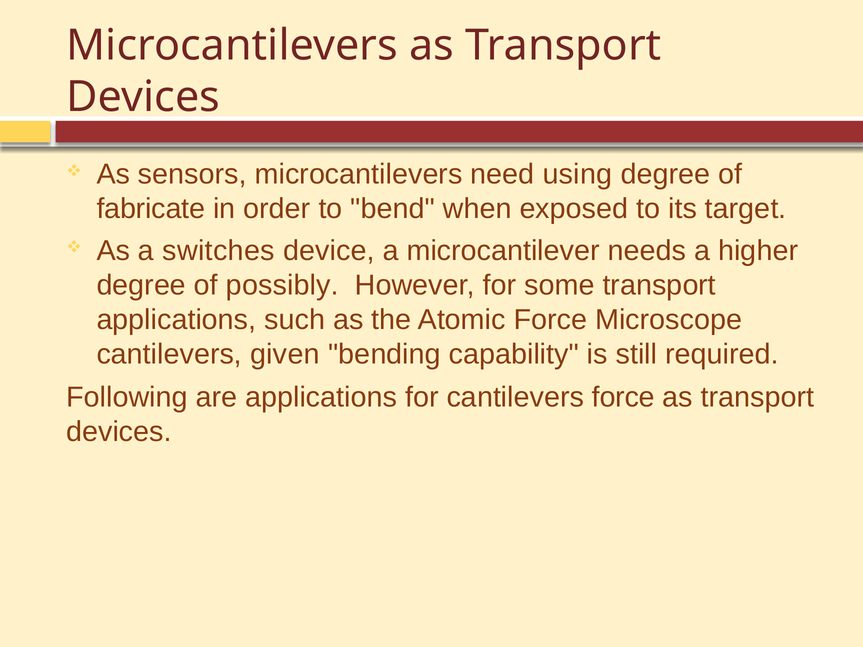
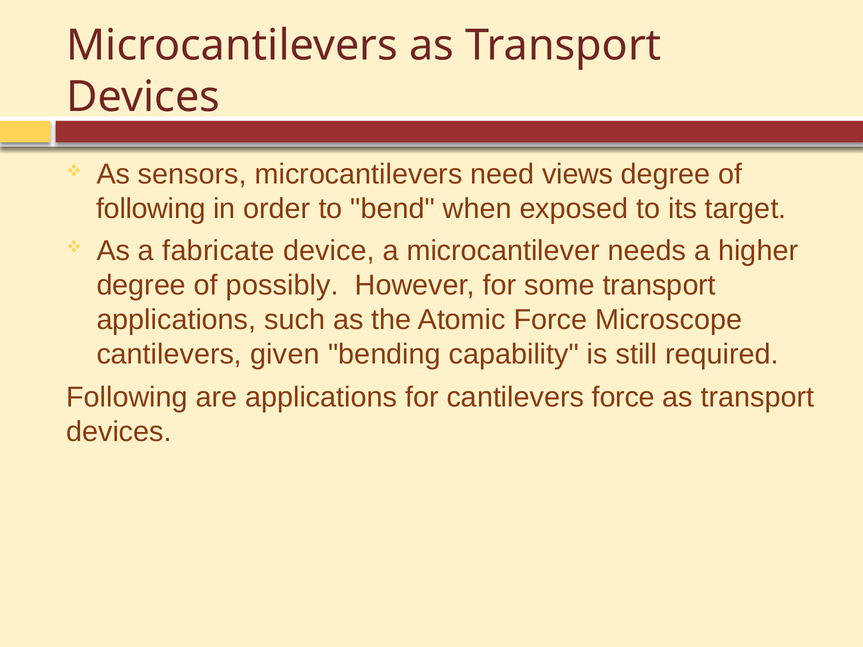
using: using -> views
fabricate at (151, 209): fabricate -> following
switches: switches -> fabricate
